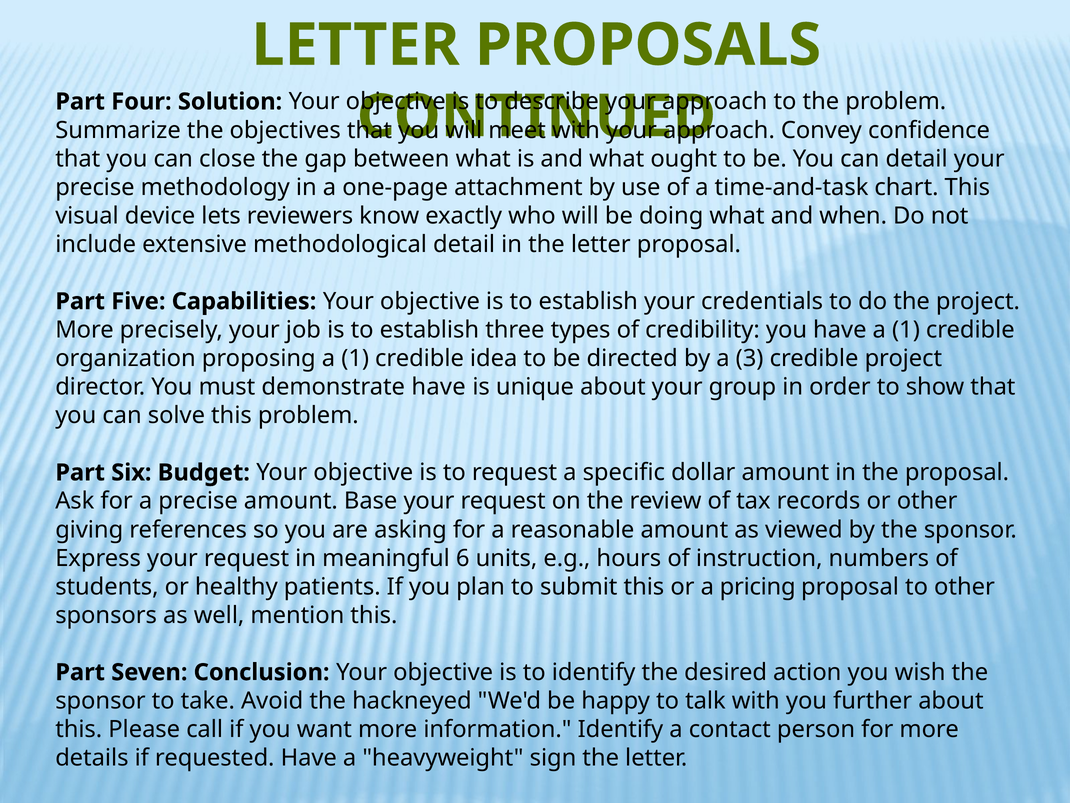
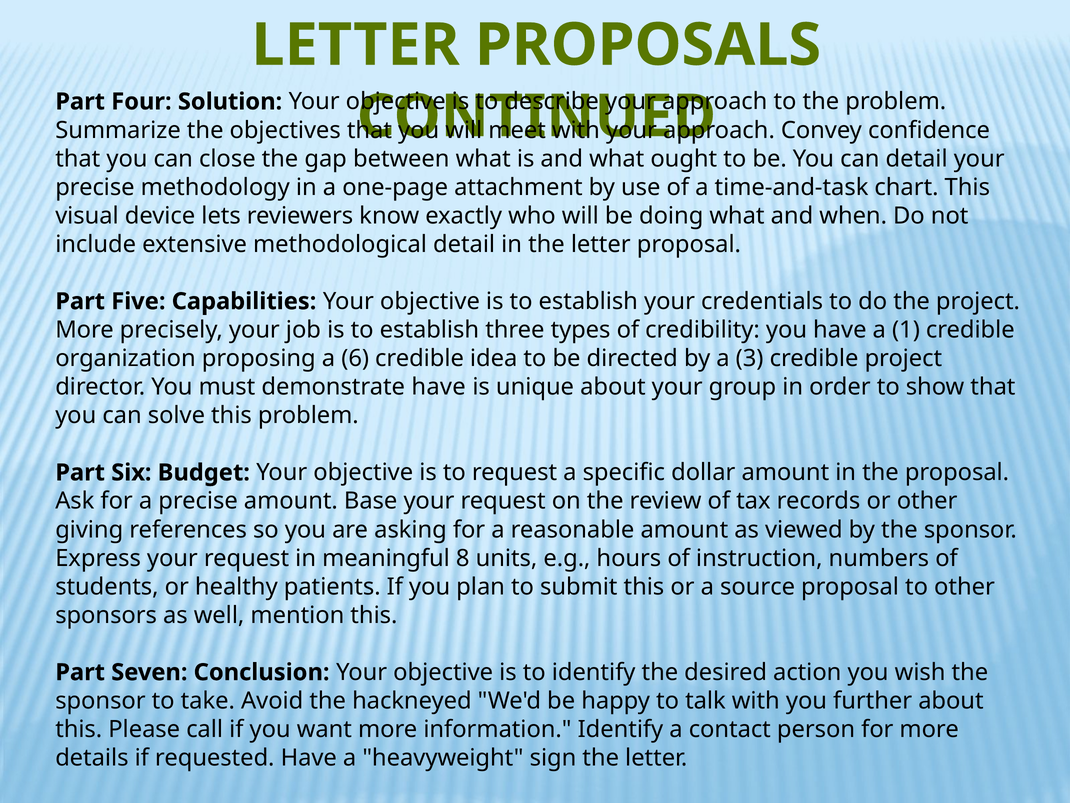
proposing a 1: 1 -> 6
6: 6 -> 8
pricing: pricing -> source
